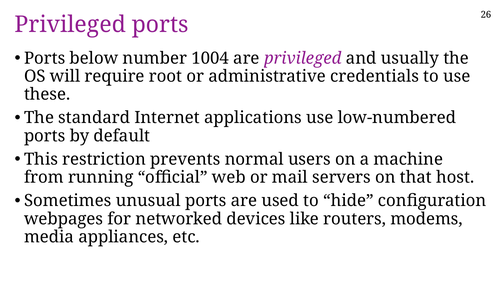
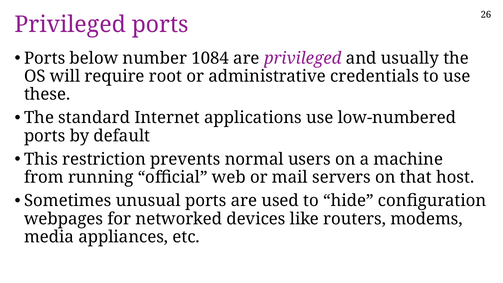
1004: 1004 -> 1084
